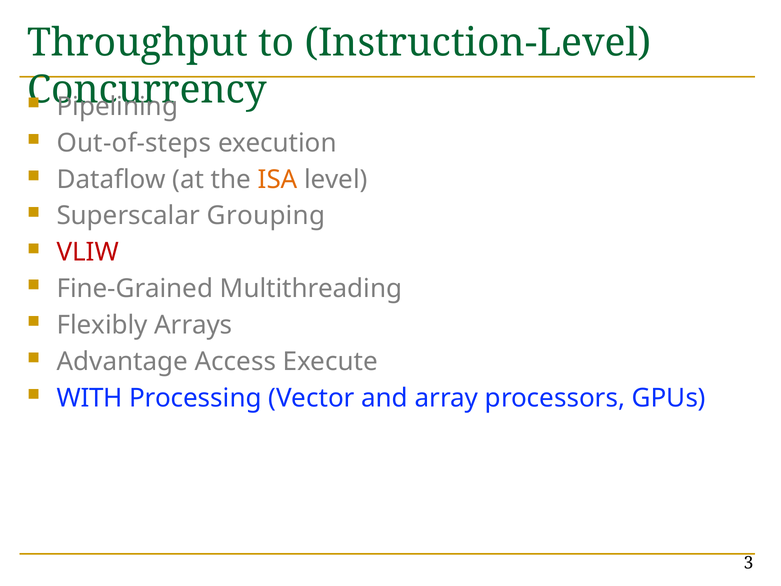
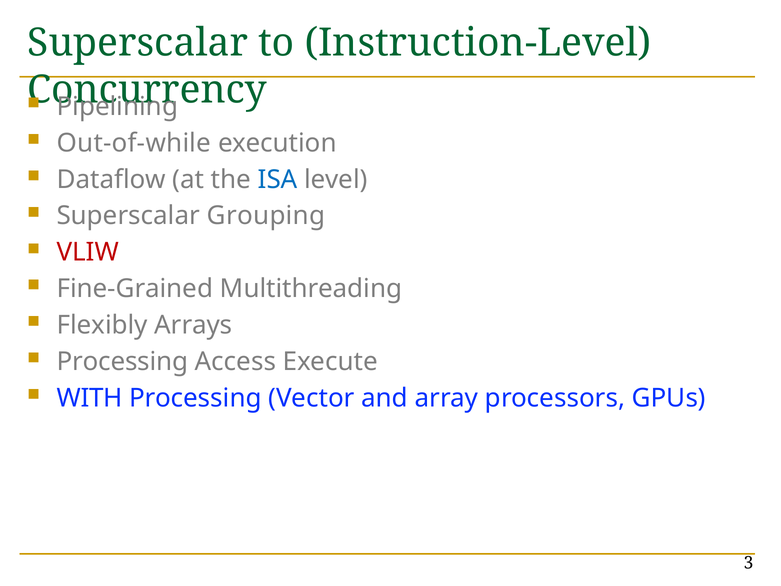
Throughput at (138, 43): Throughput -> Superscalar
Out-of-steps: Out-of-steps -> Out-of-while
ISA colour: orange -> blue
Advantage at (122, 362): Advantage -> Processing
